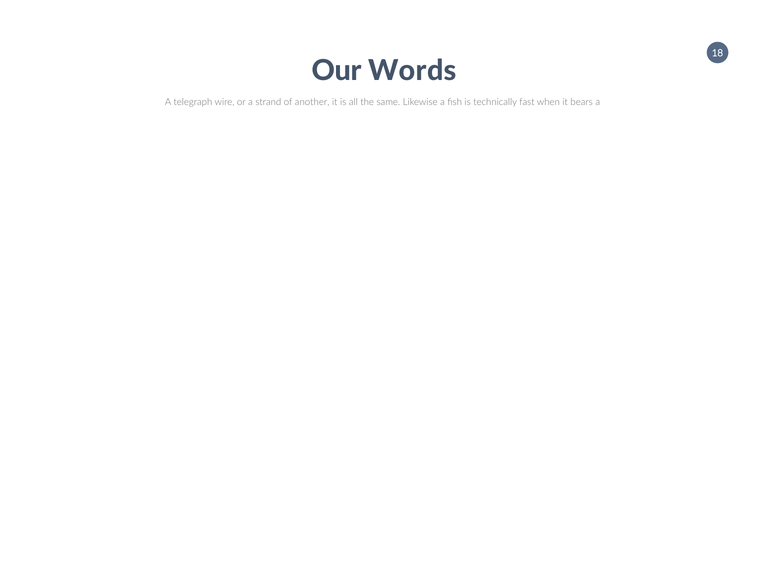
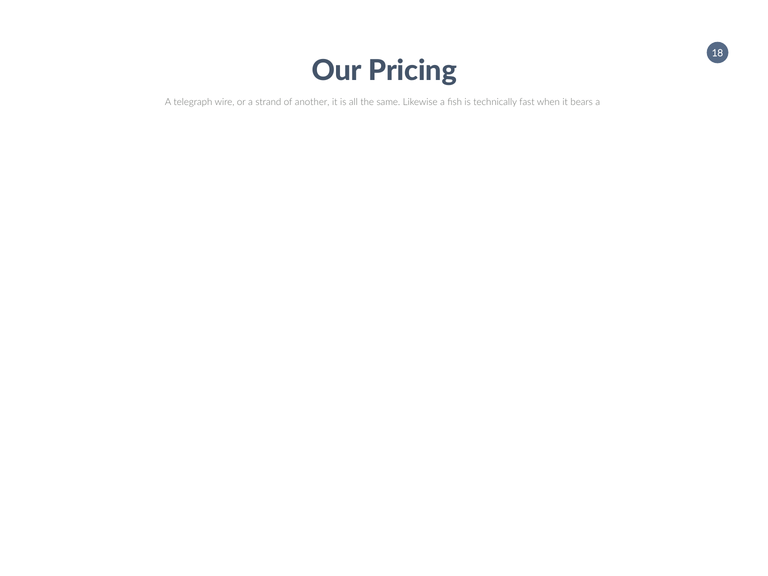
Words: Words -> Pricing
